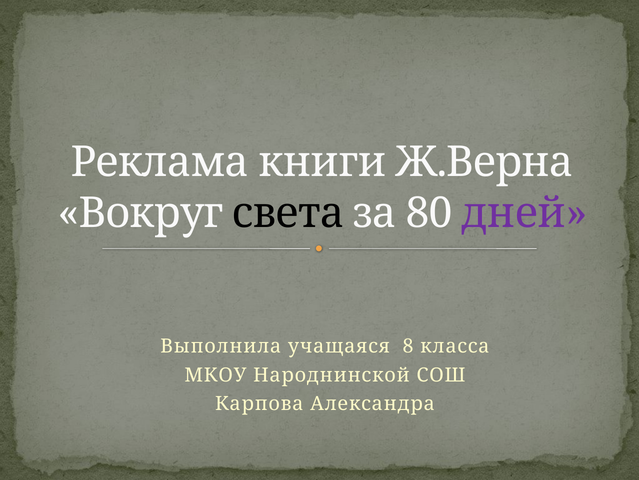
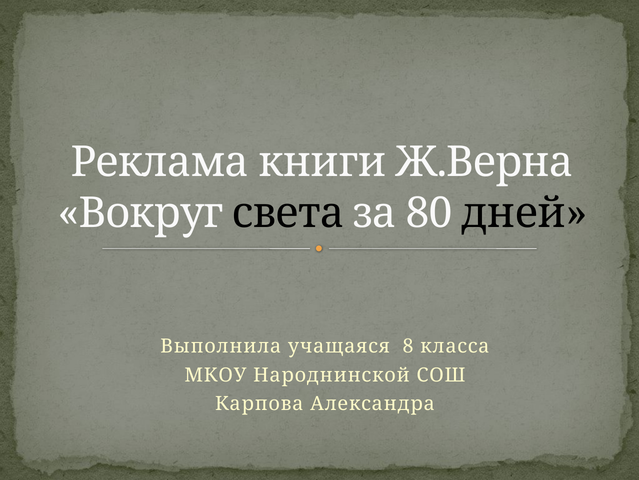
дней colour: purple -> black
